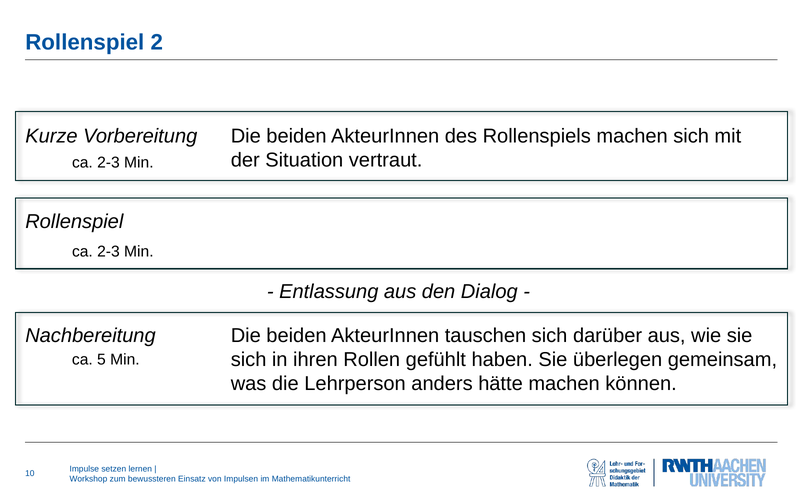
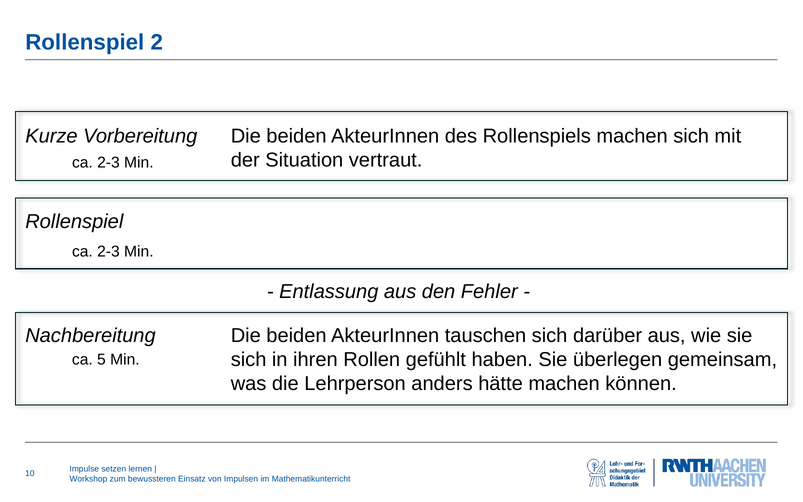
Dialog: Dialog -> Fehler
